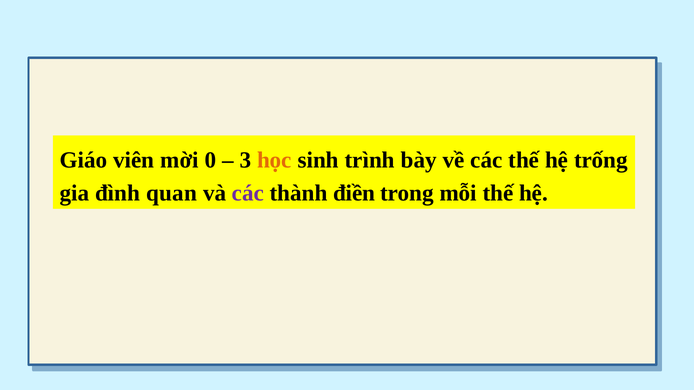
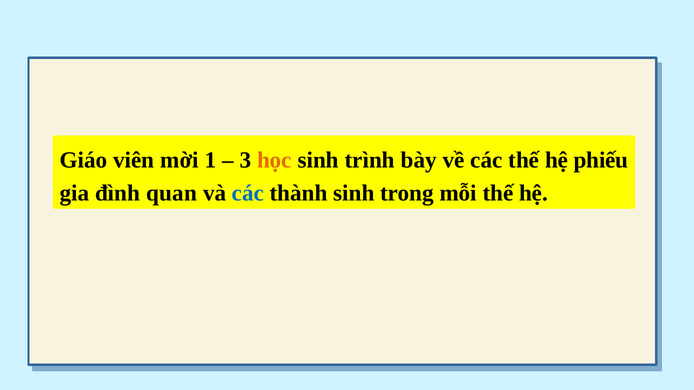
0: 0 -> 1
trống: trống -> phiếu
các at (248, 193) colour: purple -> blue
thành điền: điền -> sinh
